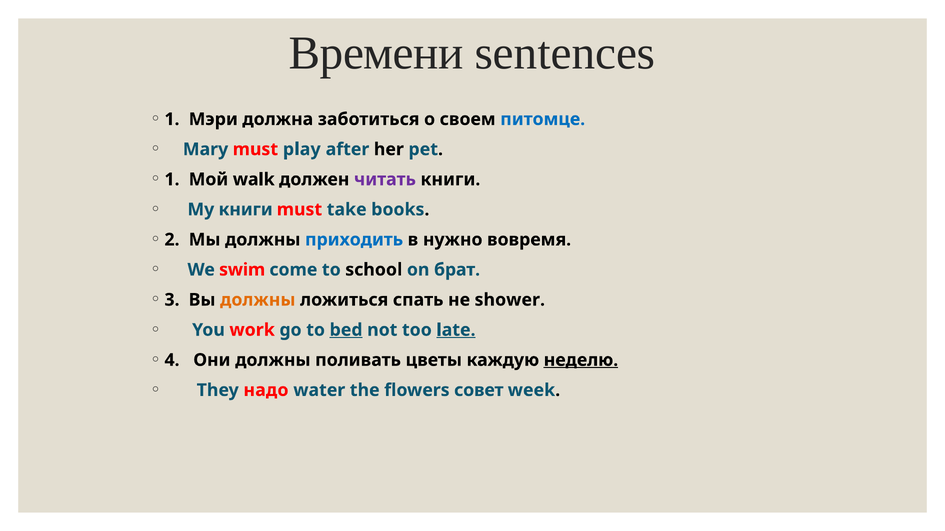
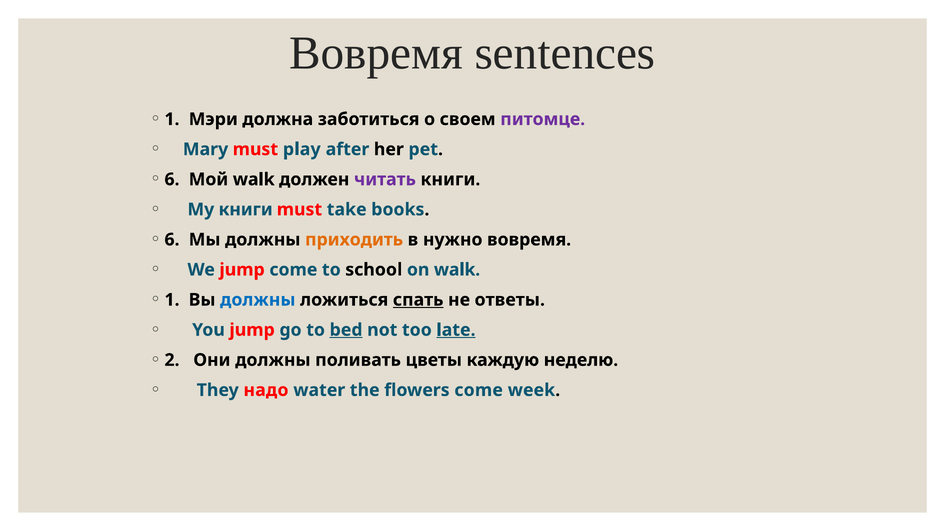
Времени at (376, 53): Времени -> Вовремя
питомце colour: blue -> purple
1 at (172, 180): 1 -> 6
2 at (172, 240): 2 -> 6
приходить colour: blue -> orange
We swim: swim -> jump
on брат: брат -> walk
3 at (172, 300): 3 -> 1
должны at (258, 300) colour: orange -> blue
спать underline: none -> present
shower: shower -> ответы
You work: work -> jump
4: 4 -> 2
неделю underline: present -> none
flowers совет: совет -> come
